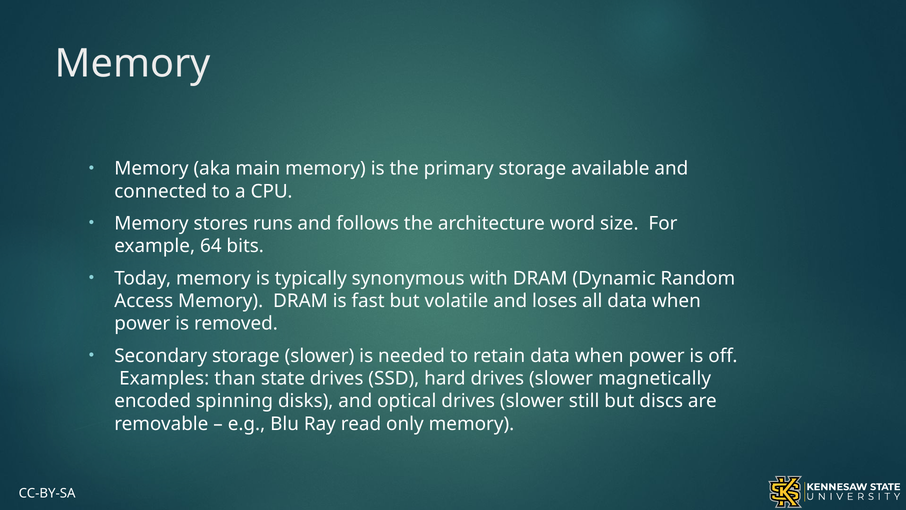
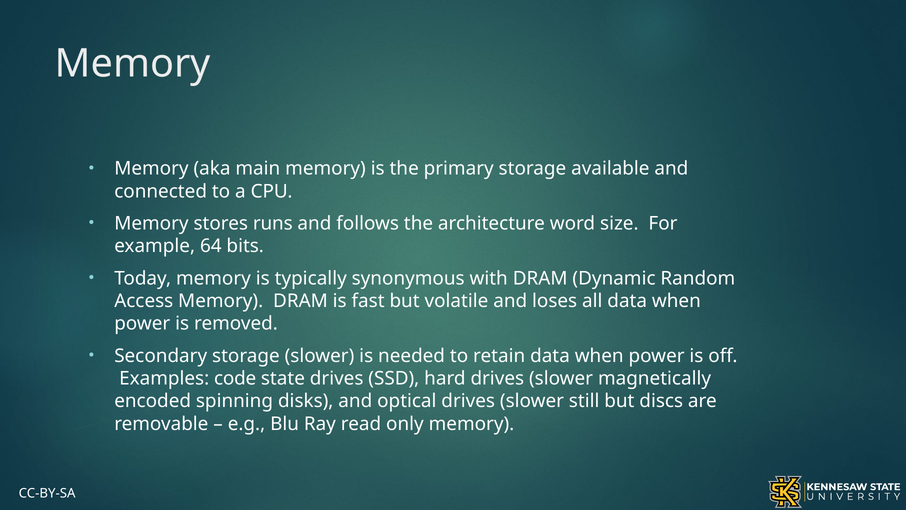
than: than -> code
